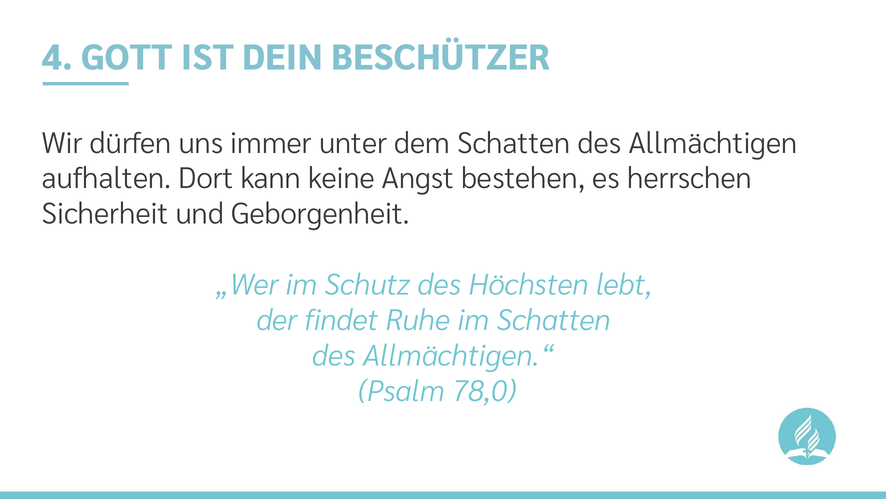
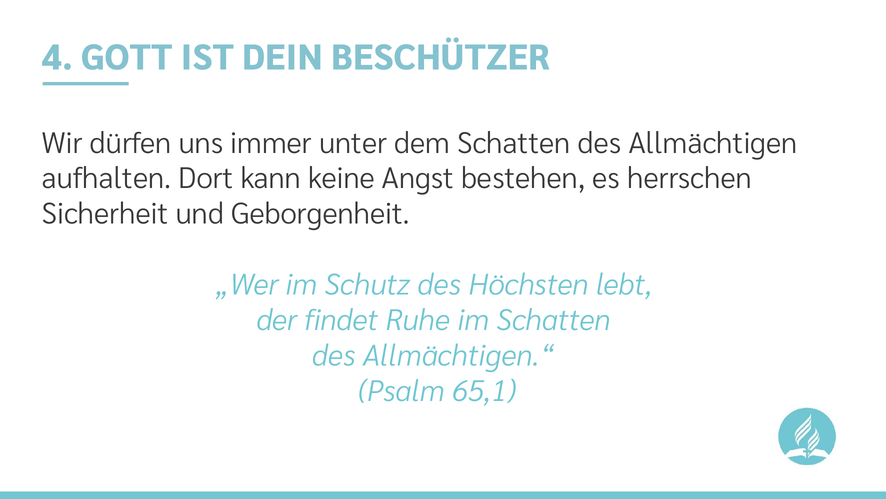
78,0: 78,0 -> 65,1
